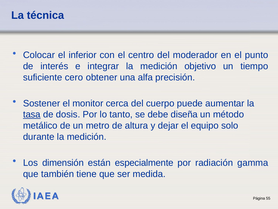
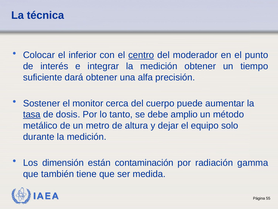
centro underline: none -> present
medición objetivo: objetivo -> obtener
cero: cero -> dará
diseña: diseña -> amplio
especialmente: especialmente -> contaminación
